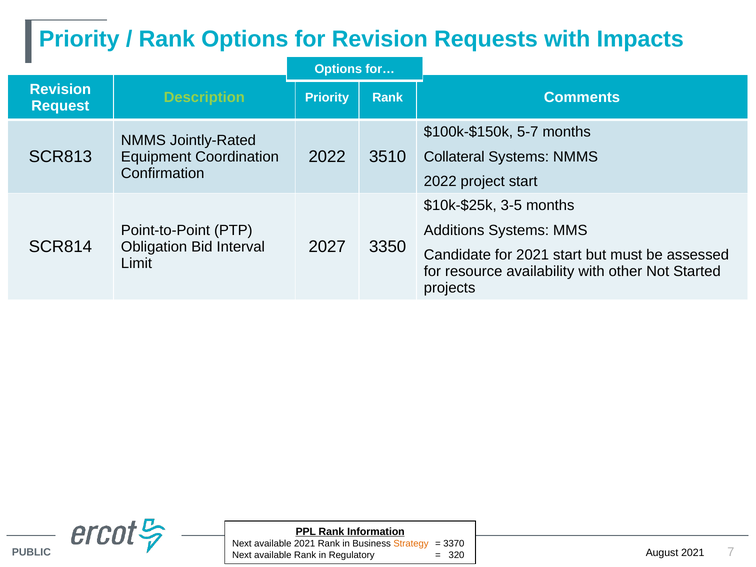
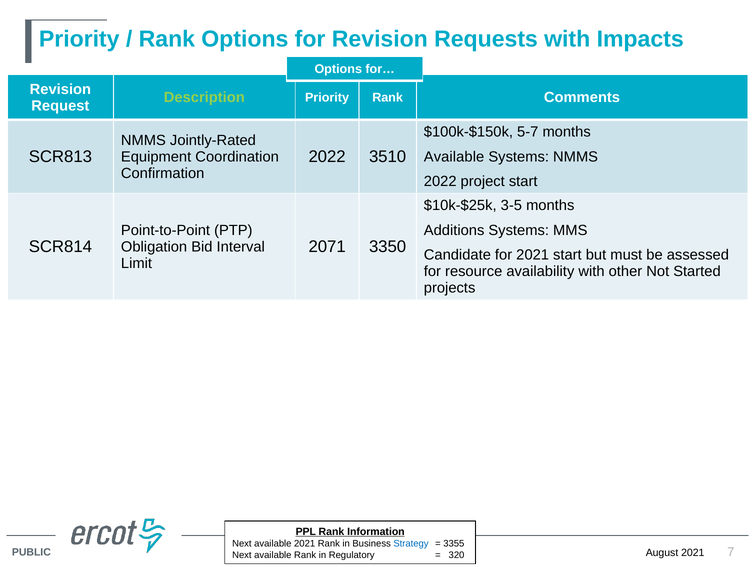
Collateral at (454, 157): Collateral -> Available
2027: 2027 -> 2071
Strategy colour: orange -> blue
3370: 3370 -> 3355
